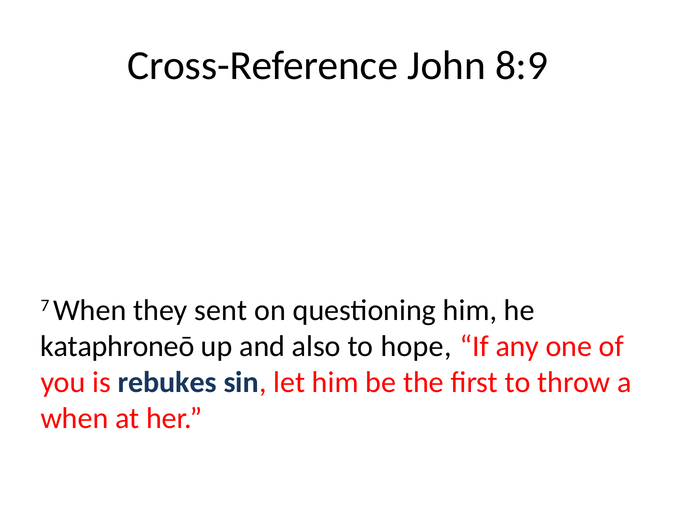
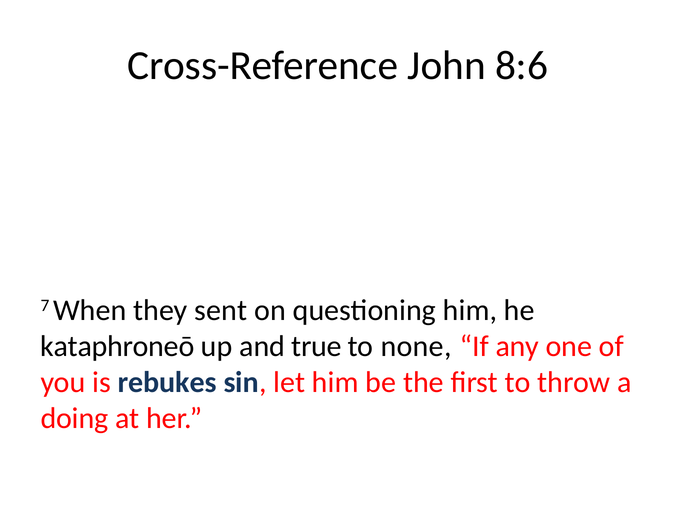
8:9: 8:9 -> 8:6
also: also -> true
hope: hope -> none
when at (74, 418): when -> doing
